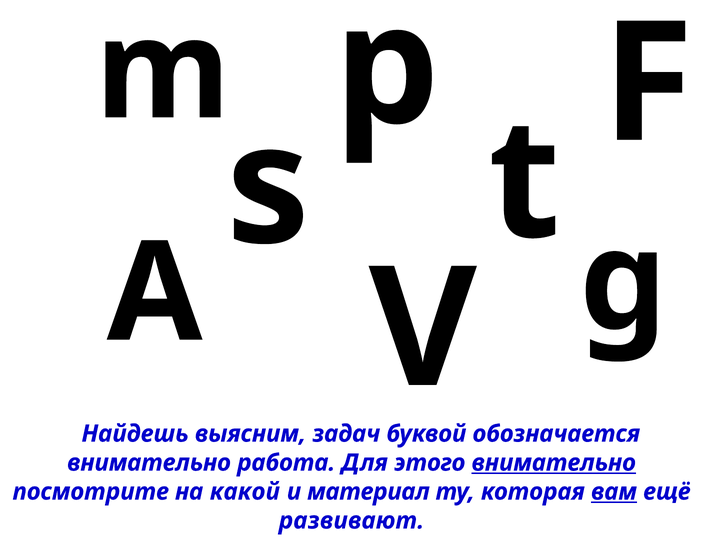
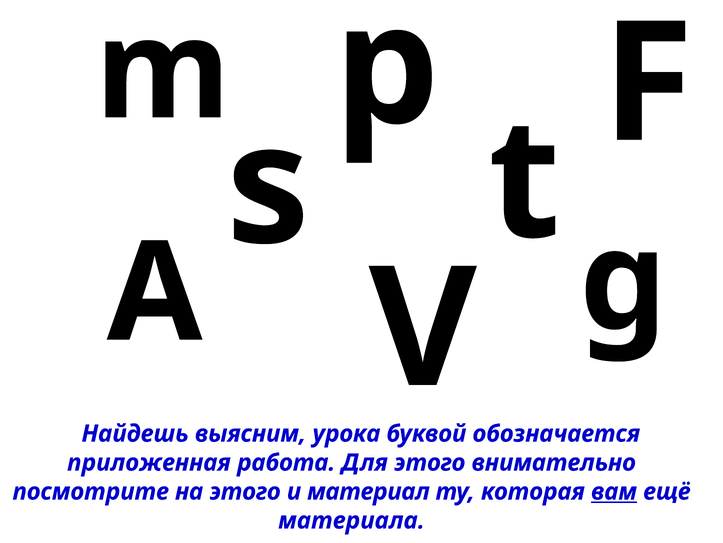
задач: задач -> урока
внимательно at (149, 462): внимательно -> приложенная
внимательно at (554, 462) underline: present -> none
на какой: какой -> этого
развивают: развивают -> материала
